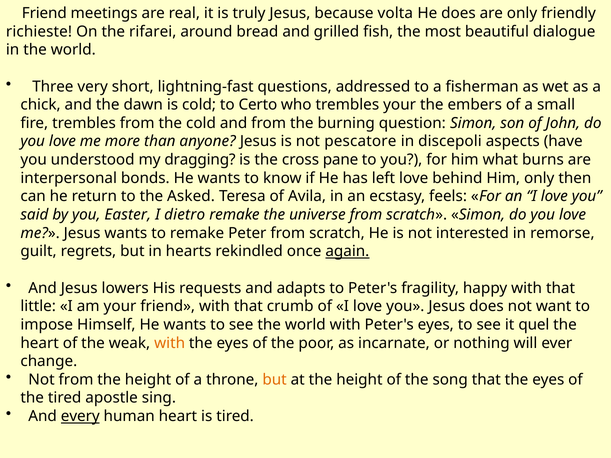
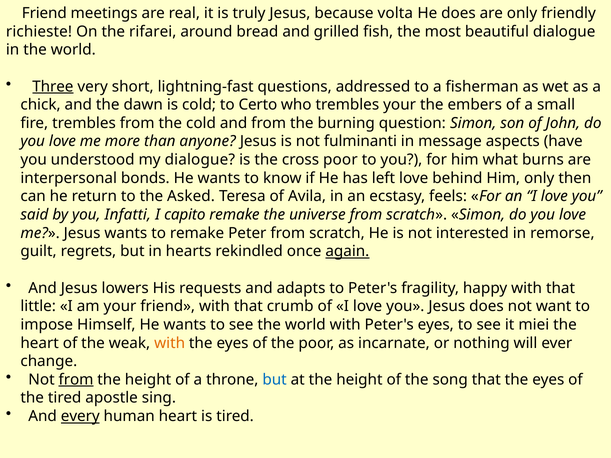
Three underline: none -> present
pescatore: pescatore -> fulminanti
discepoli: discepoli -> message
my dragging: dragging -> dialogue
cross pane: pane -> poor
Easter: Easter -> Infatti
dietro: dietro -> capito
quel: quel -> miei
from at (76, 380) underline: none -> present
but at (275, 380) colour: orange -> blue
